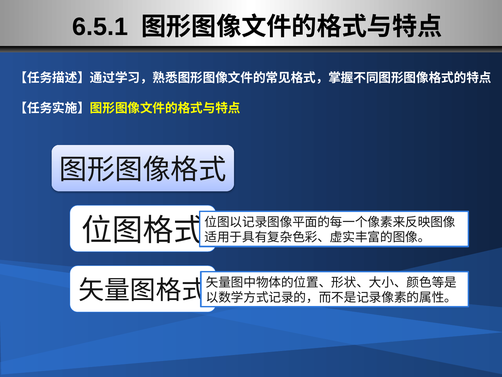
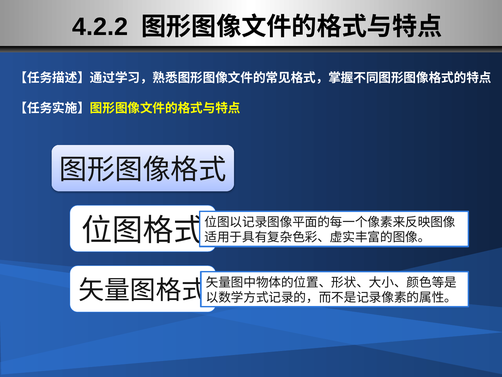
6.5.1: 6.5.1 -> 4.2.2
